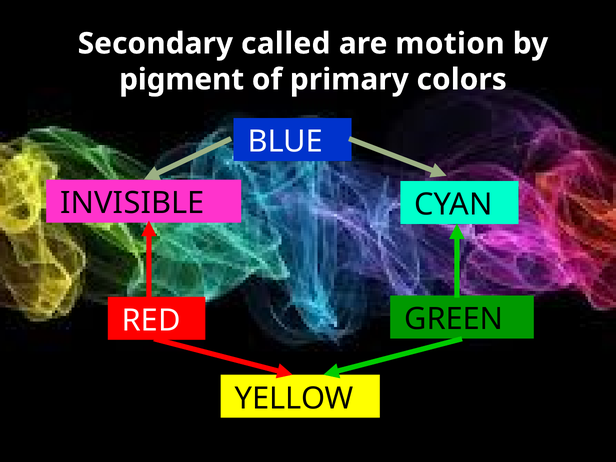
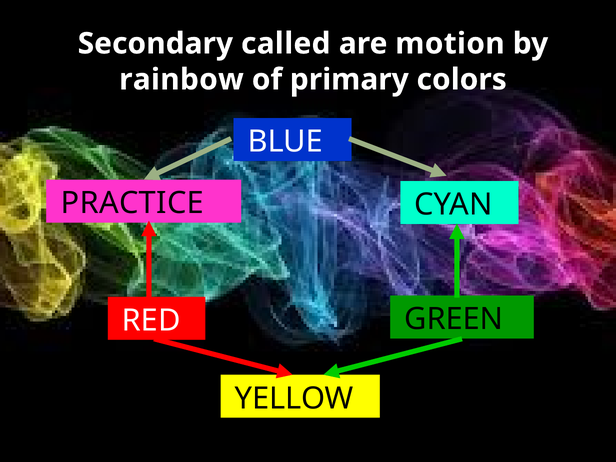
pigment: pigment -> rainbow
INVISIBLE: INVISIBLE -> PRACTICE
